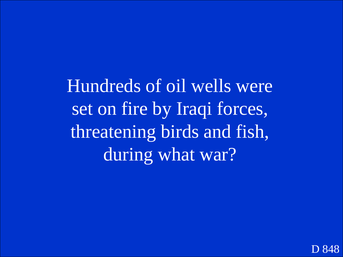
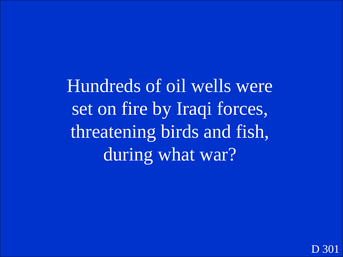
848: 848 -> 301
